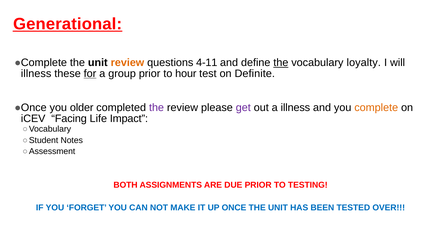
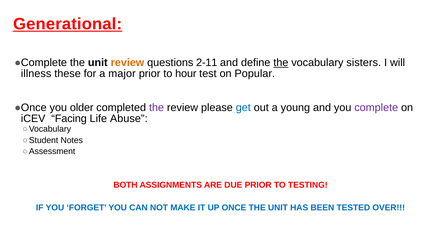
4-11: 4-11 -> 2-11
loyalty: loyalty -> sisters
for underline: present -> none
group: group -> major
Definite: Definite -> Popular
get colour: purple -> blue
a illness: illness -> young
complete colour: orange -> purple
Impact: Impact -> Abuse
